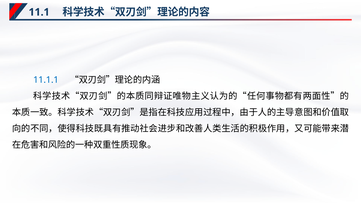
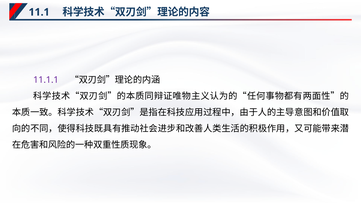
11.1.1 colour: blue -> purple
